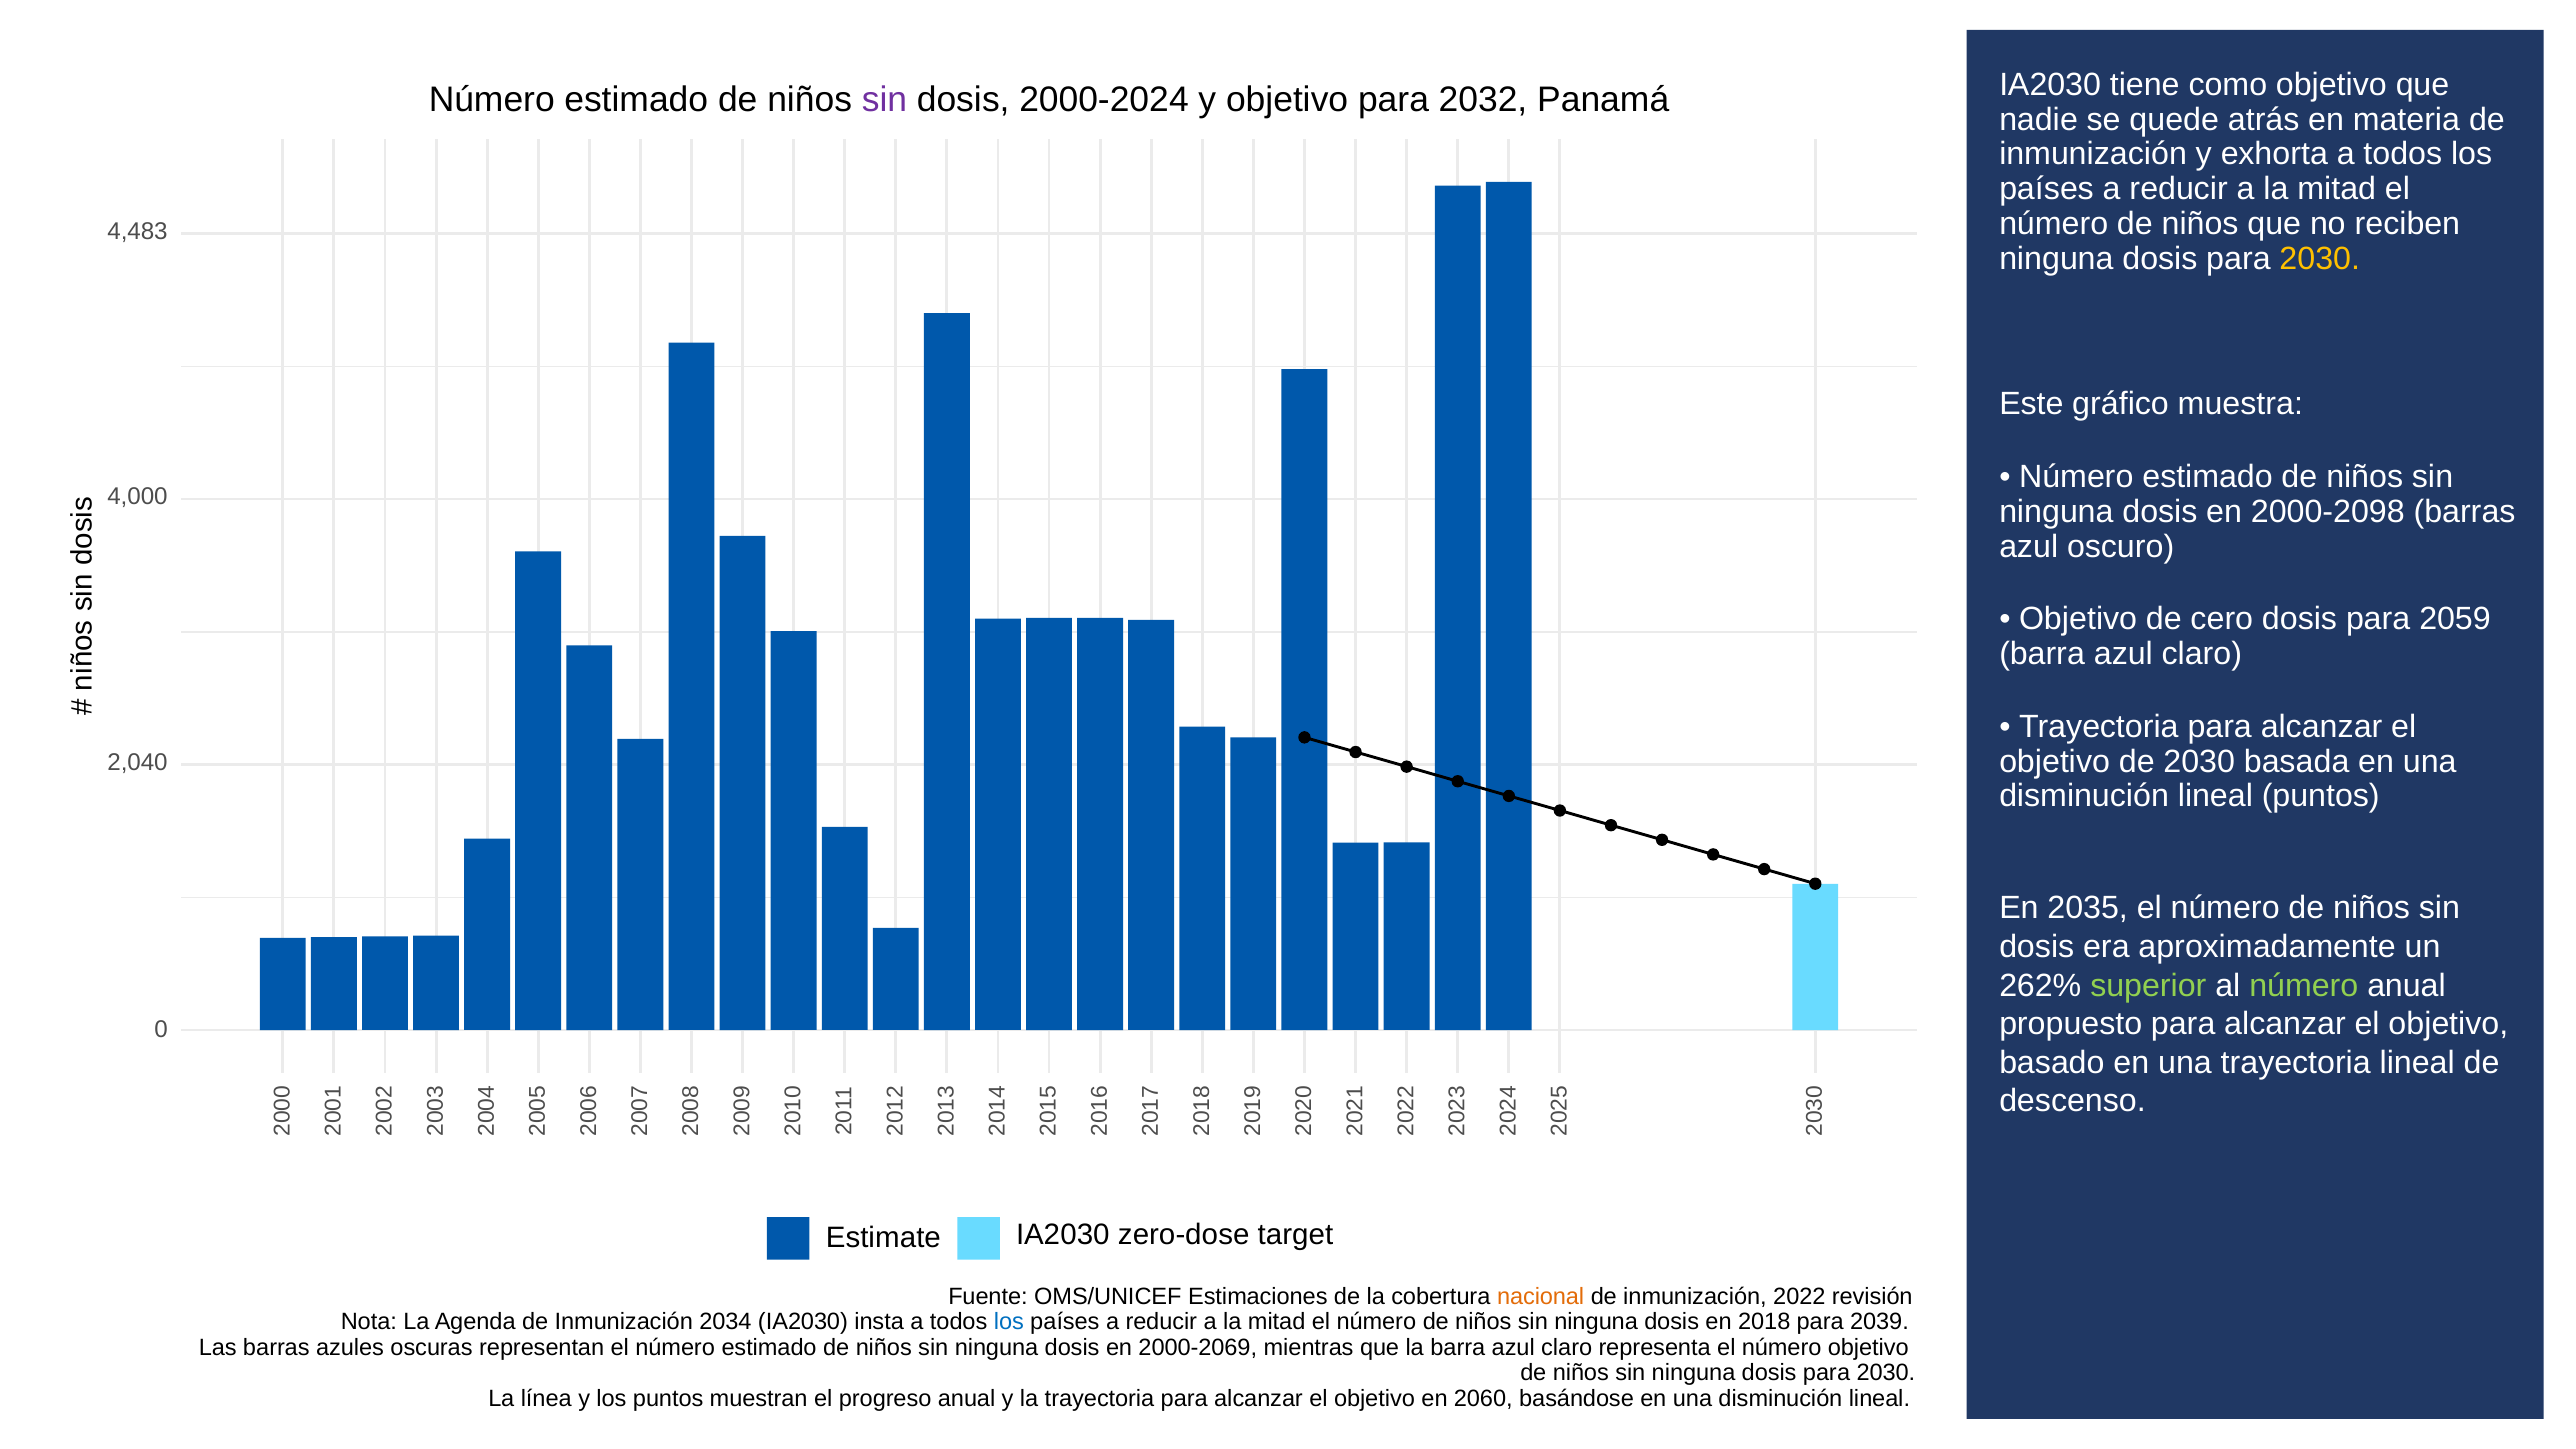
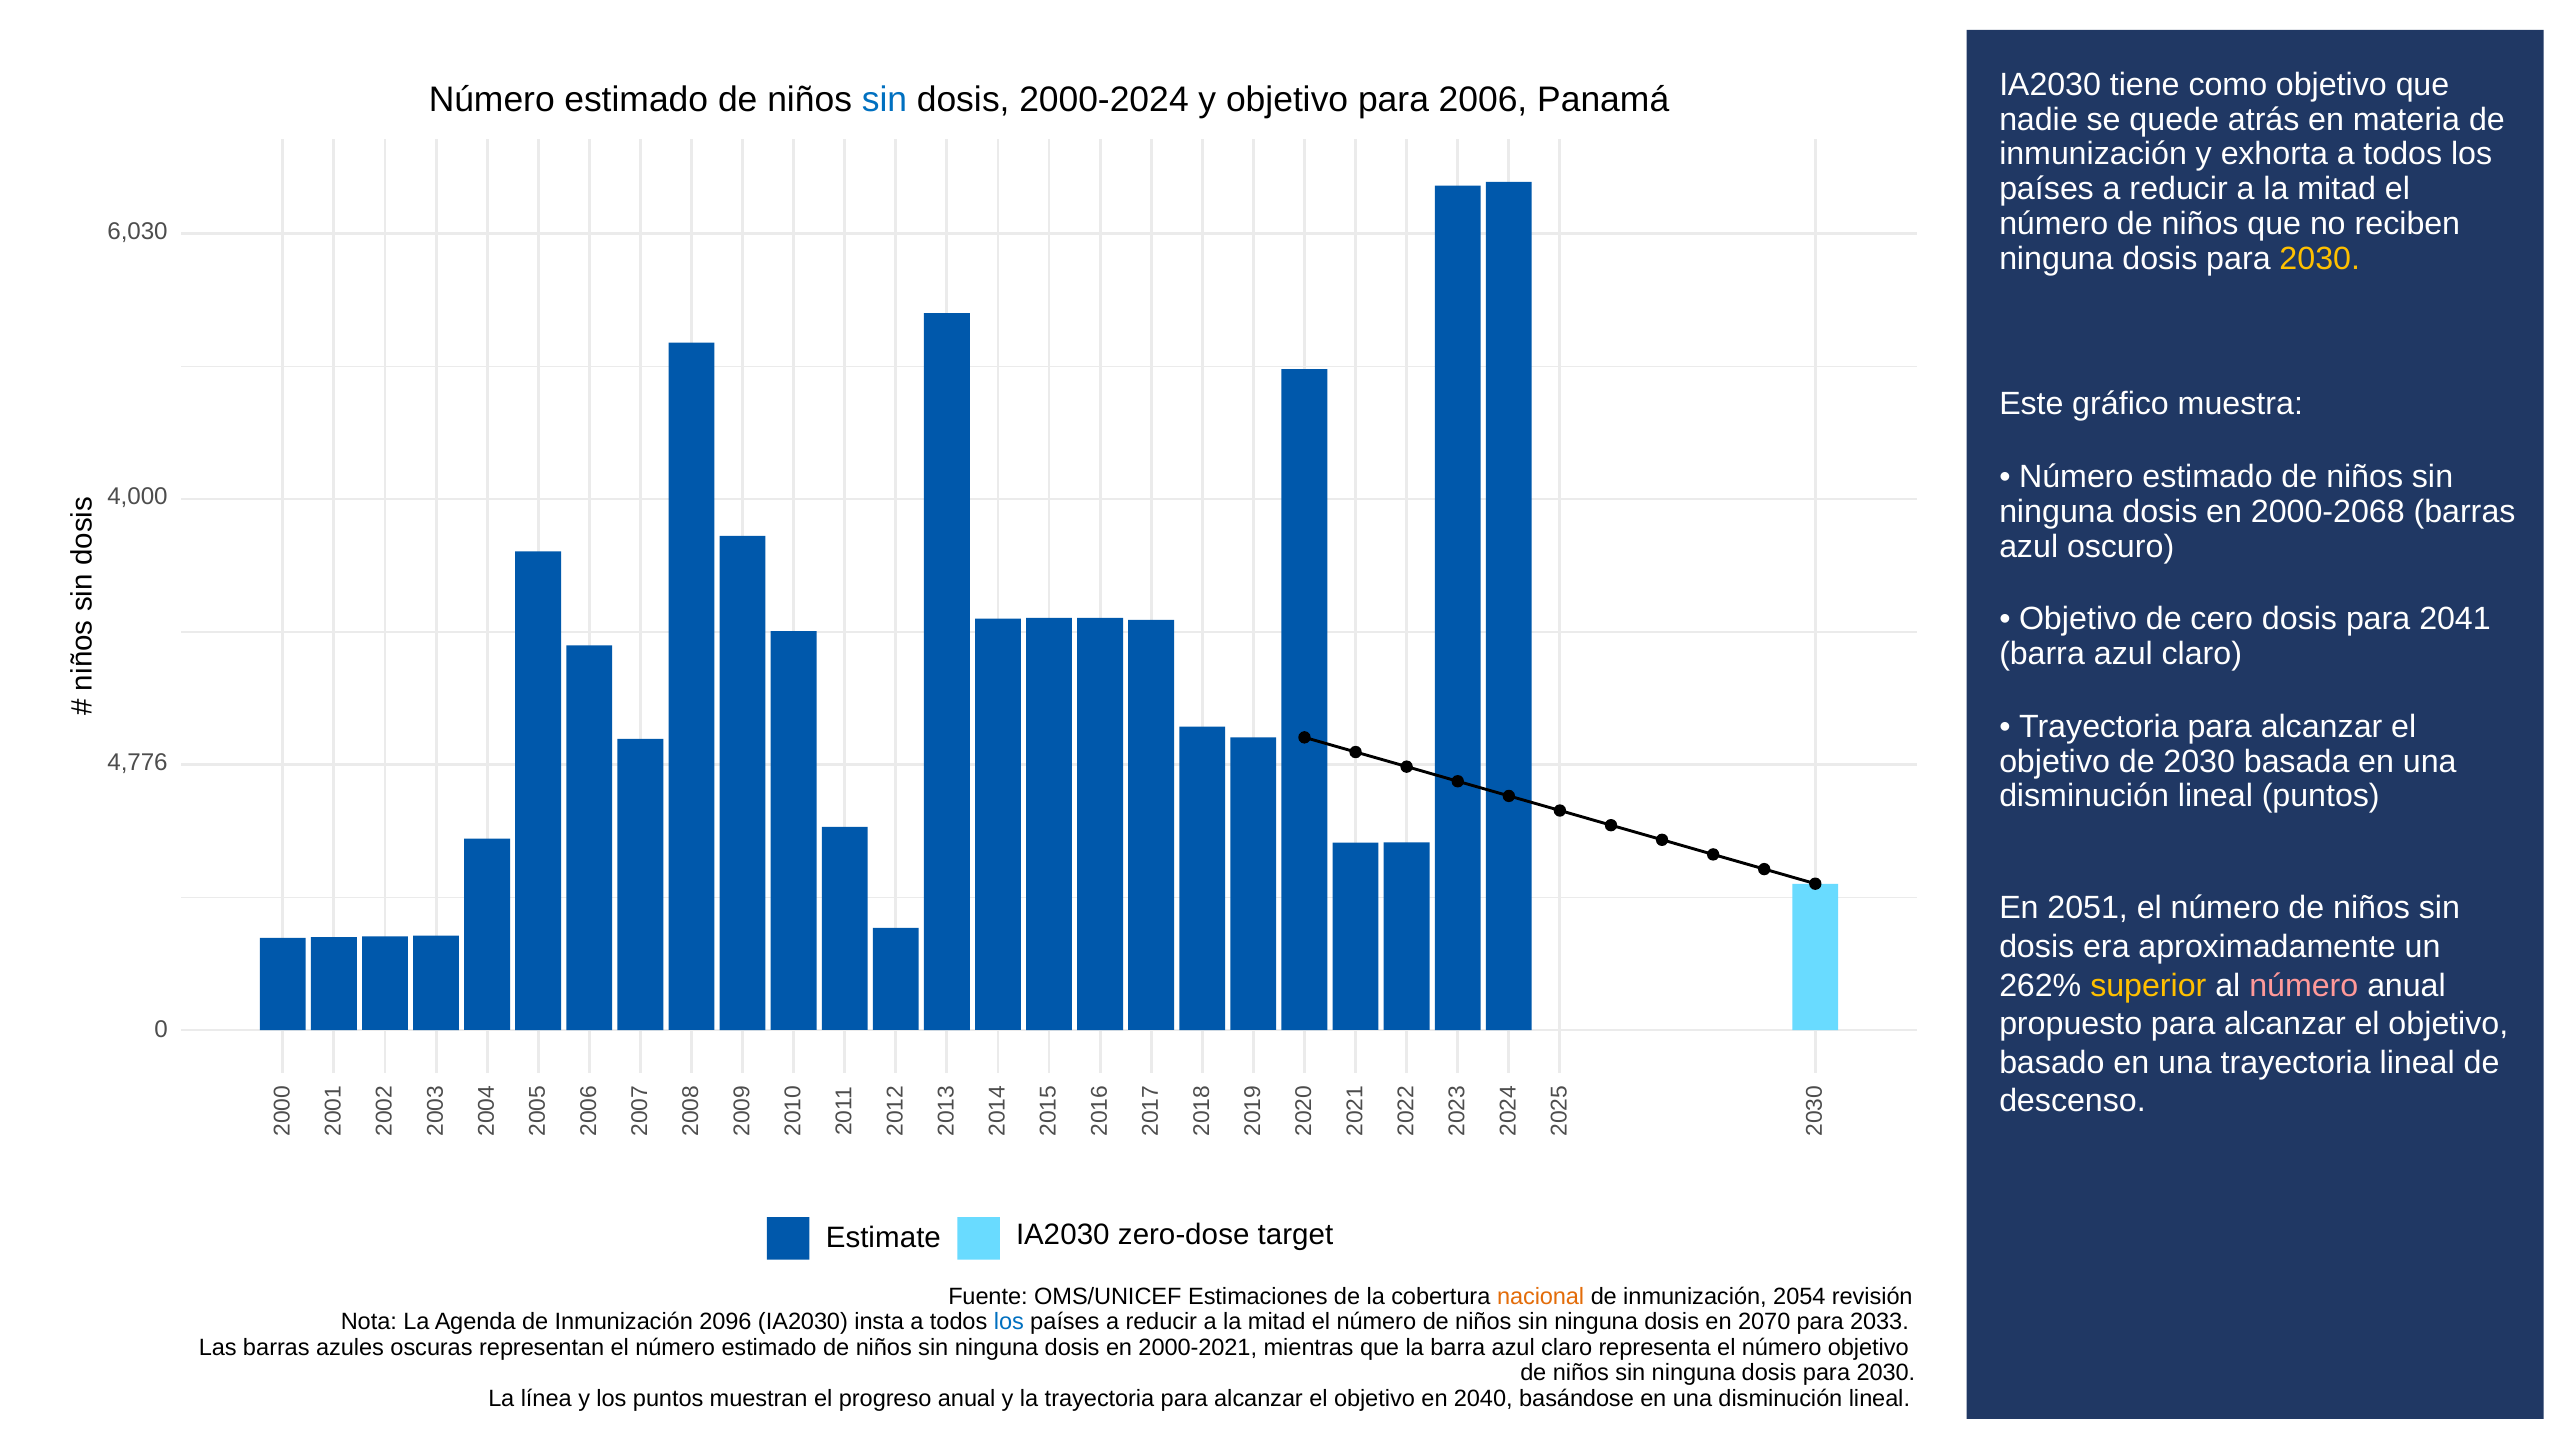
sin at (885, 100) colour: purple -> blue
2032: 2032 -> 2006
4,483: 4,483 -> 6,030
2000-2098: 2000-2098 -> 2000-2068
2059: 2059 -> 2041
2,040: 2,040 -> 4,776
2035: 2035 -> 2051
superior colour: light green -> yellow
número at (2304, 985) colour: light green -> pink
2022: 2022 -> 2054
2034: 2034 -> 2096
2018: 2018 -> 2070
2039: 2039 -> 2033
2000-2069: 2000-2069 -> 2000-2021
2060: 2060 -> 2040
